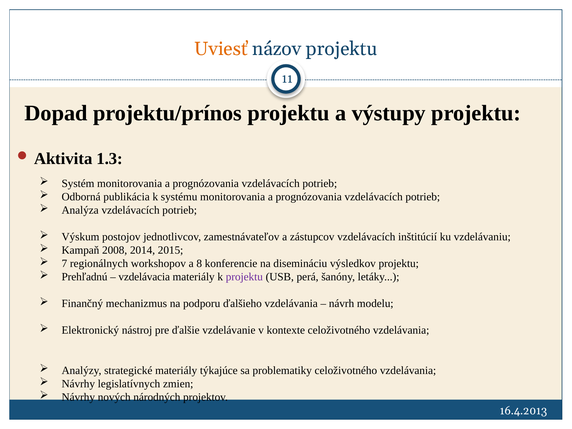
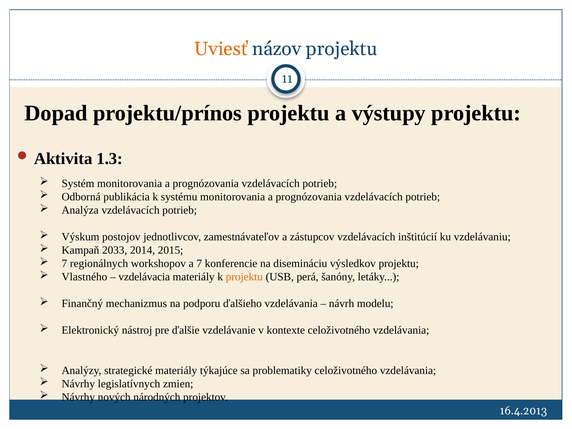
2008: 2008 -> 2033
a 8: 8 -> 7
Prehľadnú: Prehľadnú -> Vlastného
projektu at (244, 277) colour: purple -> orange
